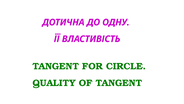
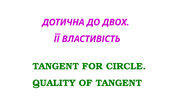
ОДНУ: ОДНУ -> ДВОХ
